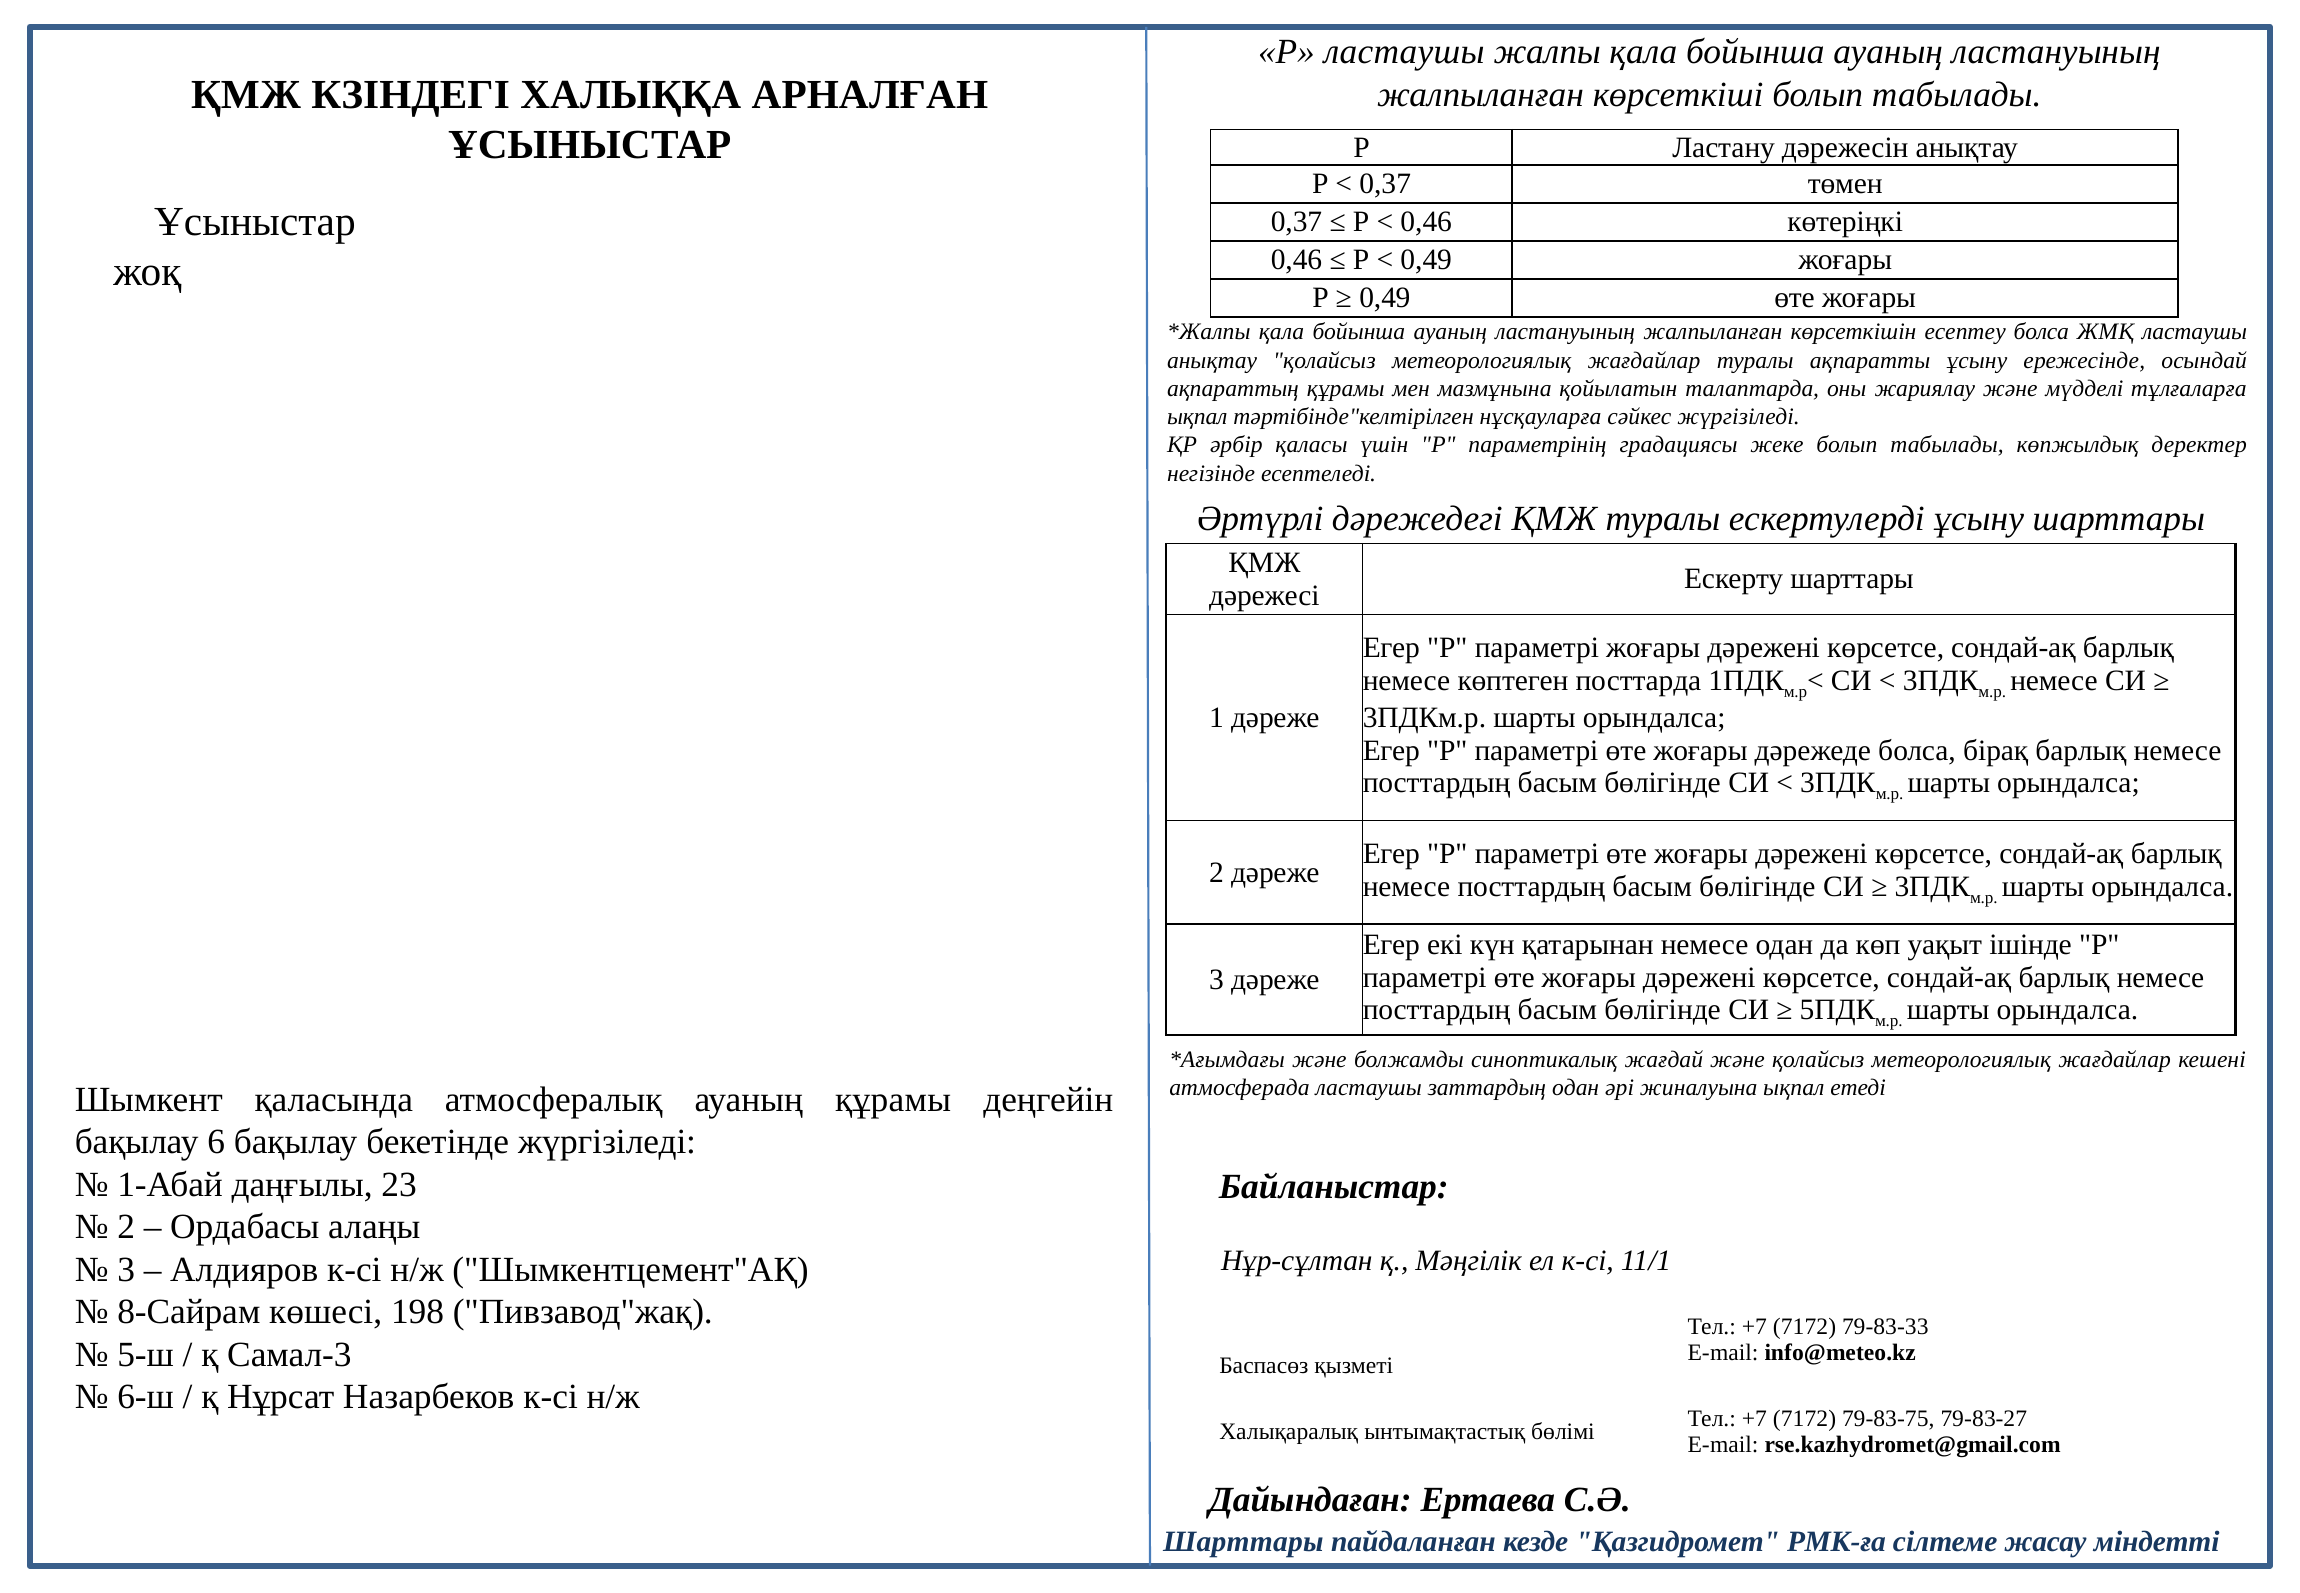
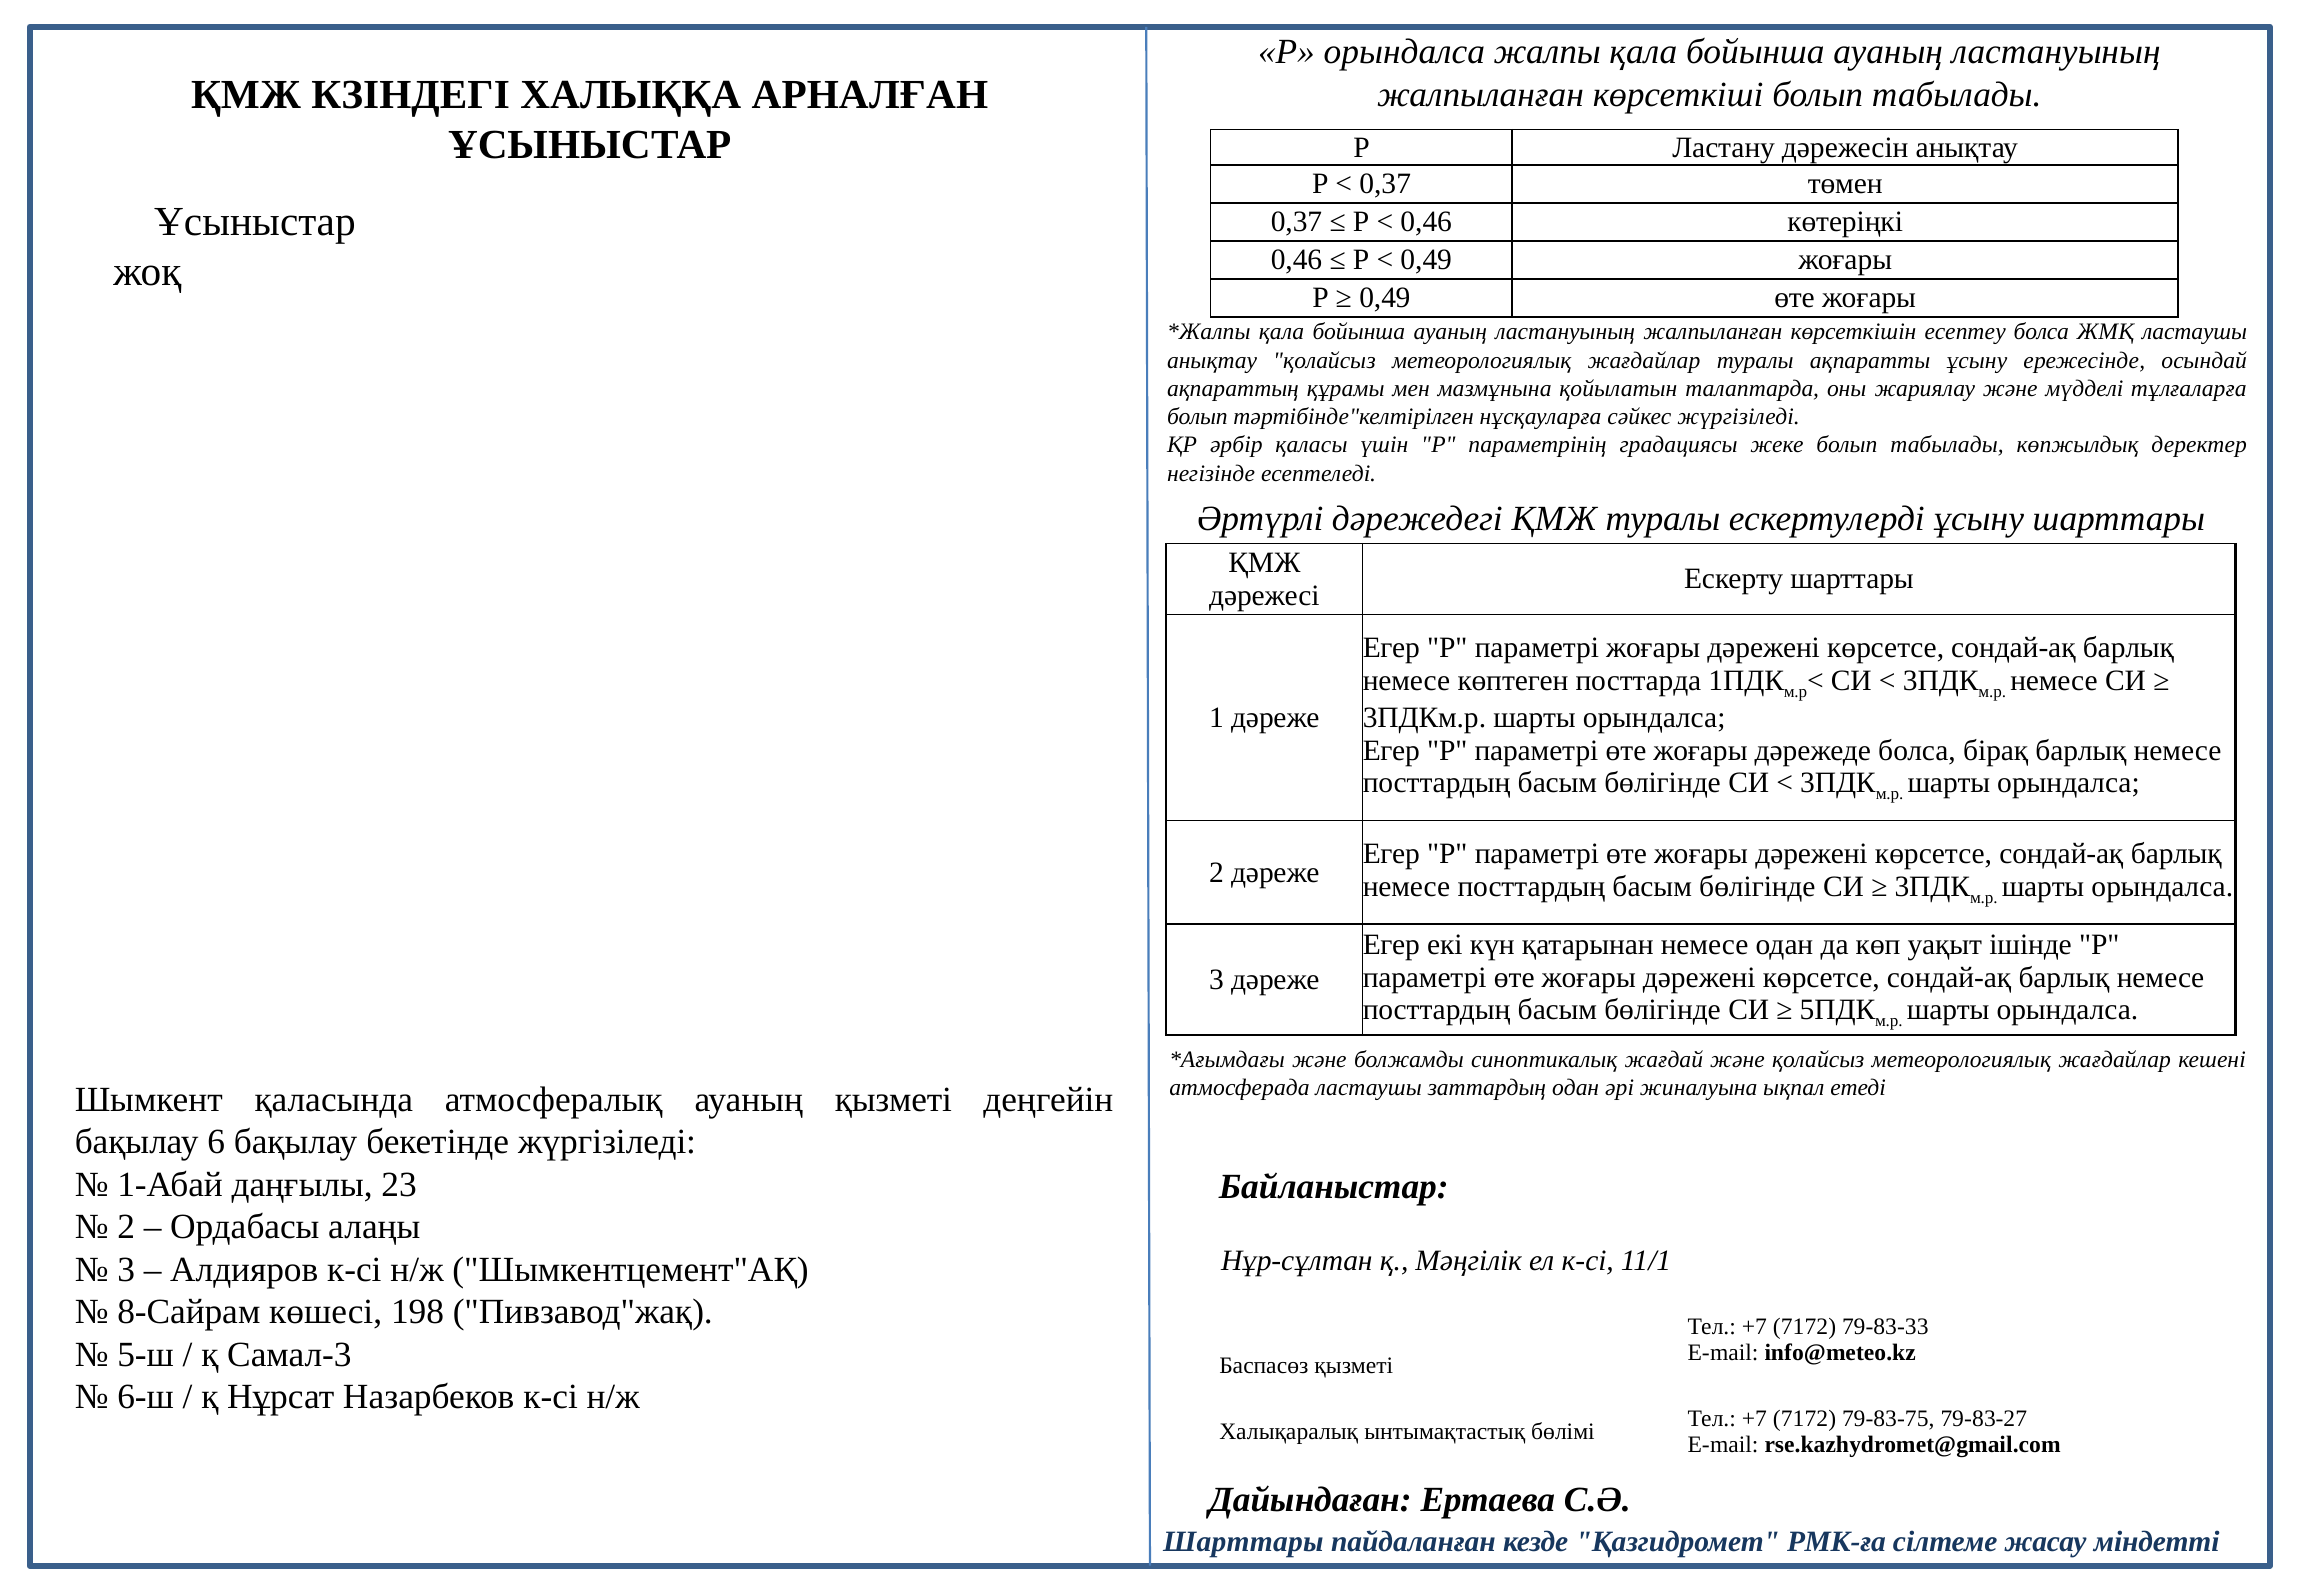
Р ластаушы: ластаушы -> орындалса
ықпал at (1197, 417): ықпал -> болып
ауаның құрамы: құрамы -> қызметі
